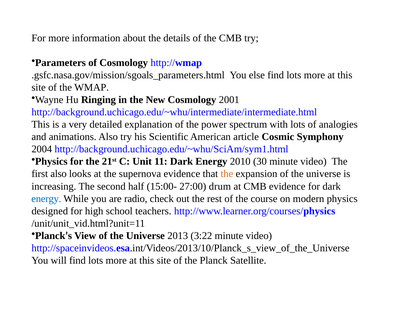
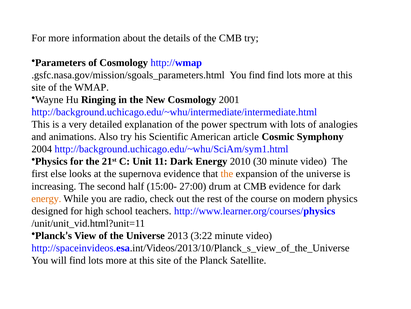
You else: else -> find
first also: also -> else
energy at (46, 198) colour: blue -> orange
